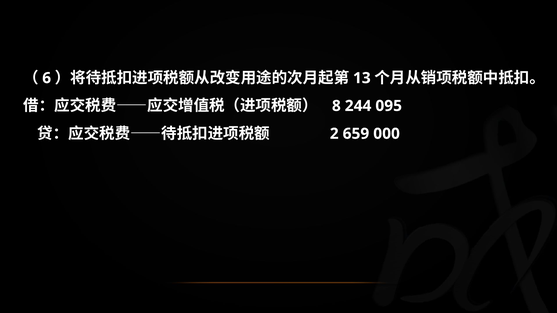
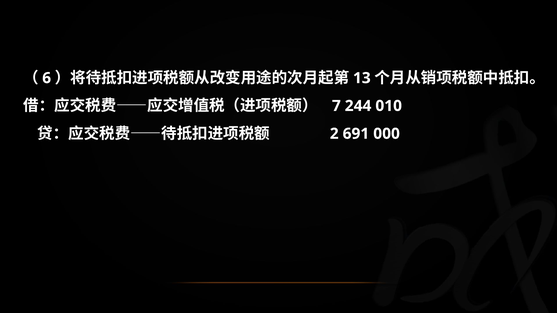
8: 8 -> 7
095: 095 -> 010
659: 659 -> 691
